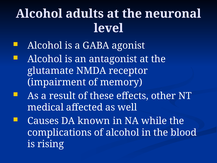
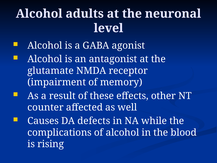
medical: medical -> counter
known: known -> defects
